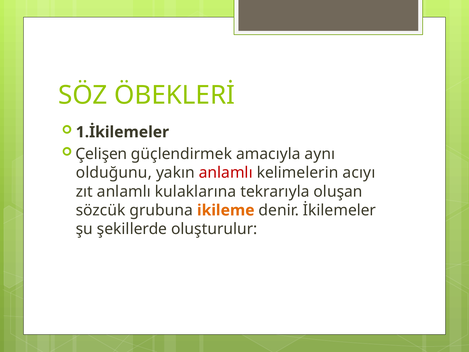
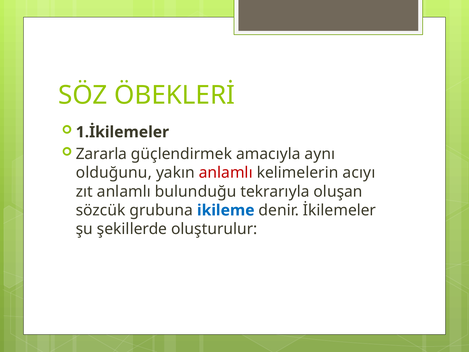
Çelişen: Çelişen -> Zararla
kulaklarına: kulaklarına -> bulunduğu
ikileme colour: orange -> blue
